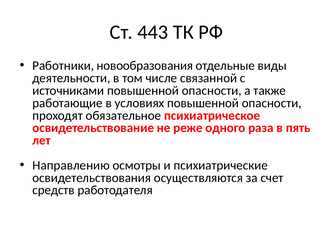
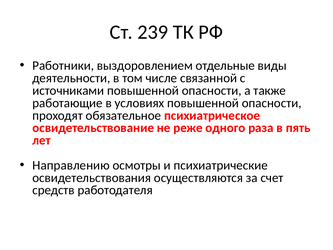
443: 443 -> 239
новообразования: новообразования -> выздоровлением
